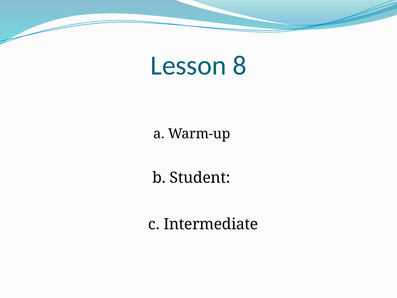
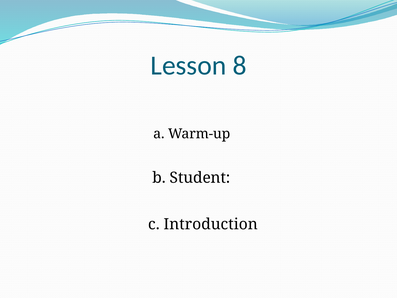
Intermediate: Intermediate -> Introduction
